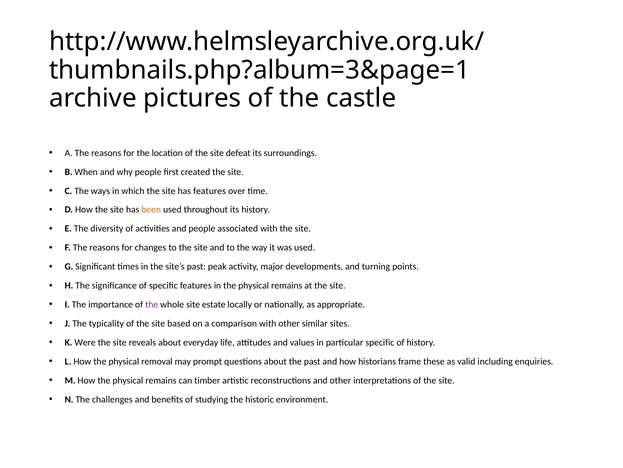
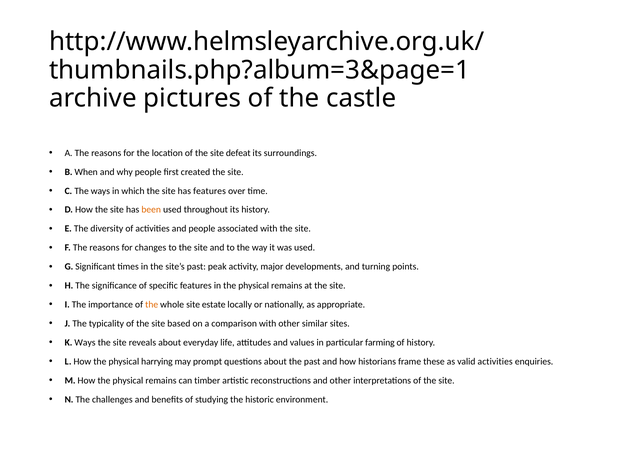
the at (152, 304) colour: purple -> orange
K Were: Were -> Ways
particular specific: specific -> farming
removal: removal -> harrying
valid including: including -> activities
